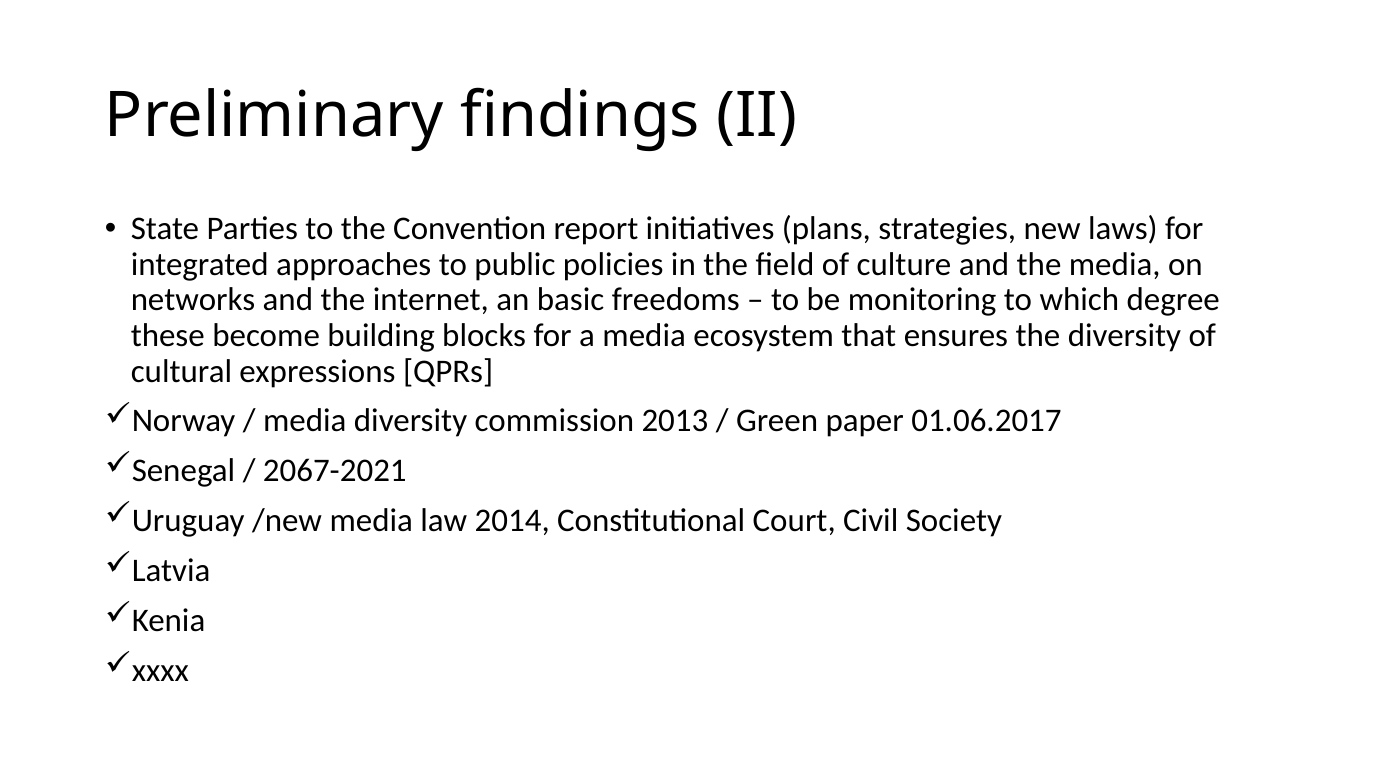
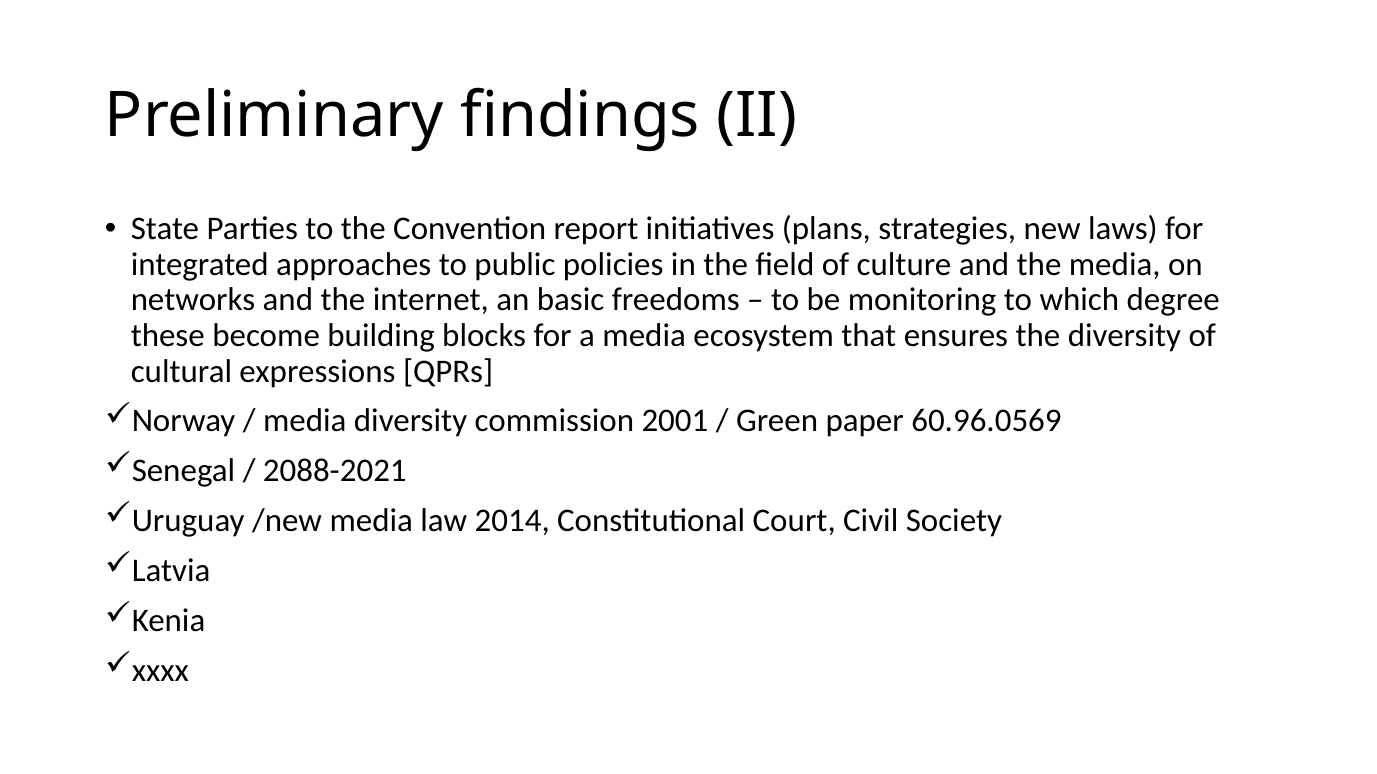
2013: 2013 -> 2001
01.06.2017: 01.06.2017 -> 60.96.0569
2067-2021: 2067-2021 -> 2088-2021
